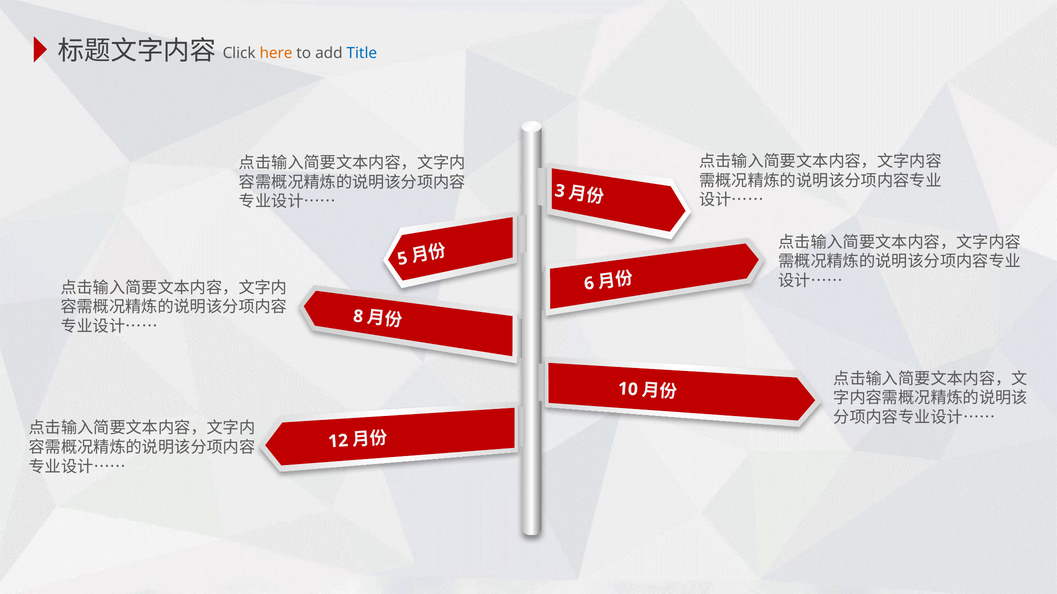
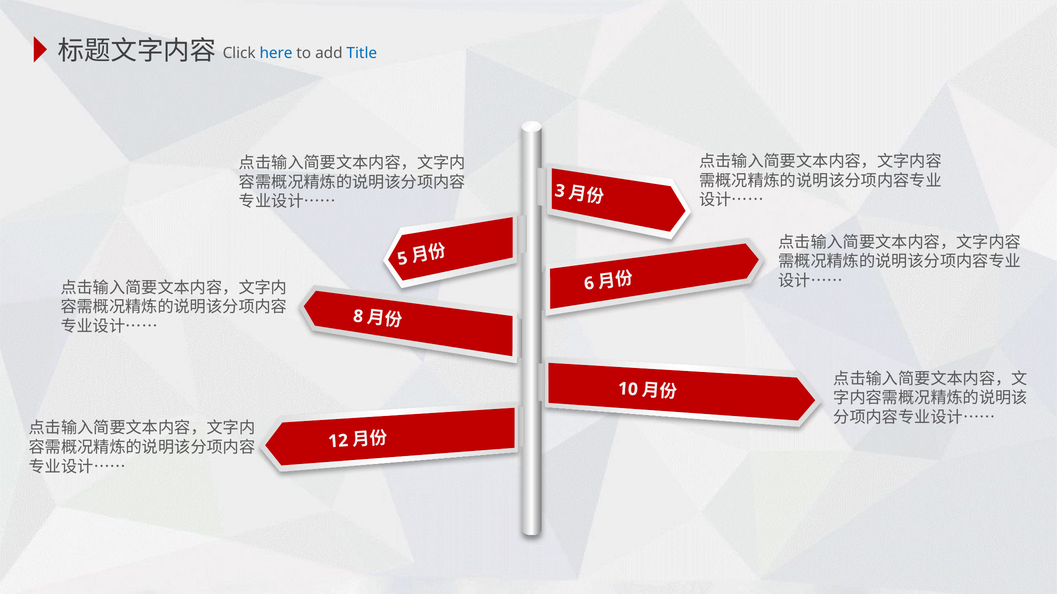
here colour: orange -> blue
